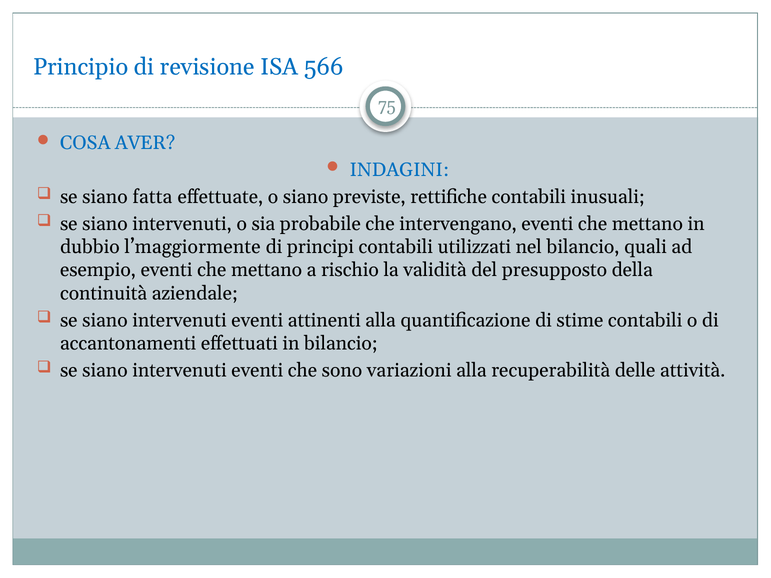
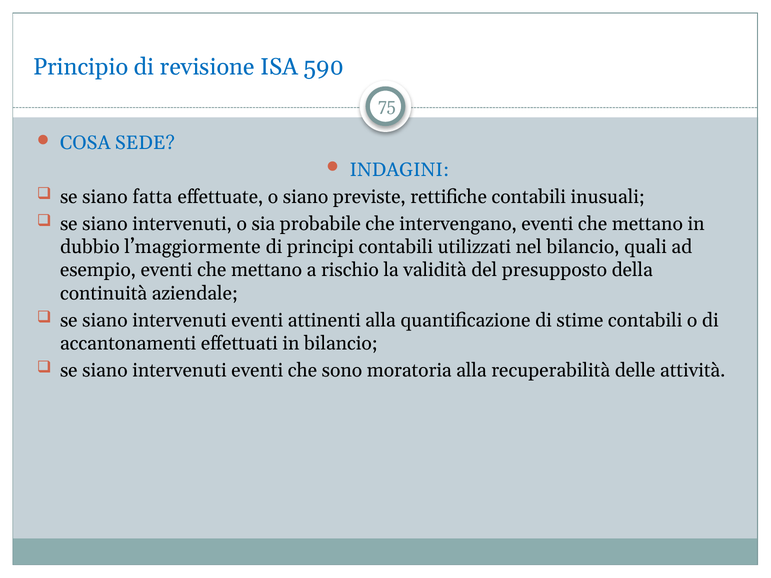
566: 566 -> 590
AVER: AVER -> SEDE
variazioni: variazioni -> moratoria
